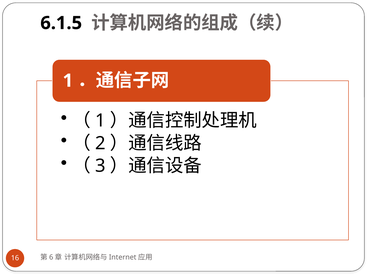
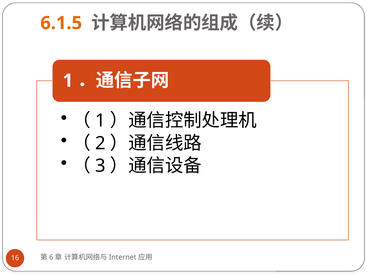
6.1.5 colour: black -> orange
